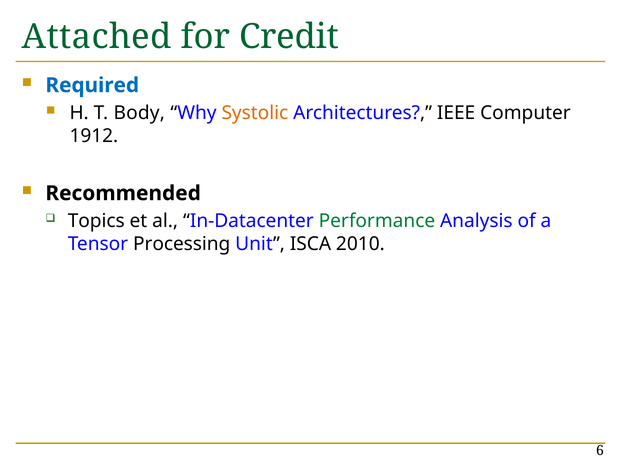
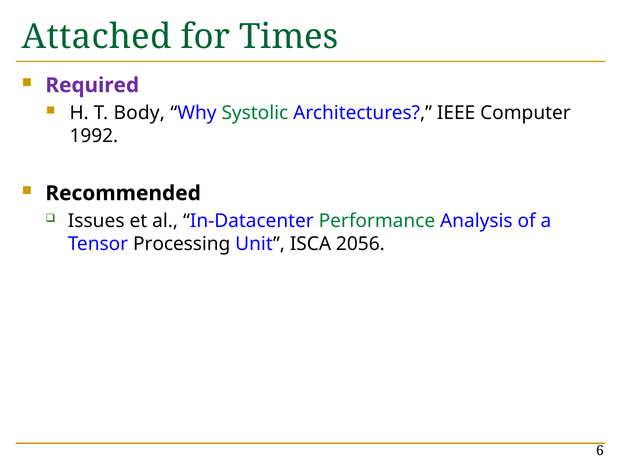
Credit: Credit -> Times
Required colour: blue -> purple
Systolic colour: orange -> green
1912: 1912 -> 1992
Topics: Topics -> Issues
2010: 2010 -> 2056
